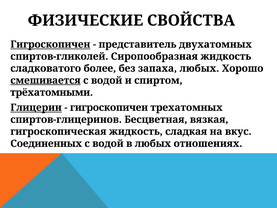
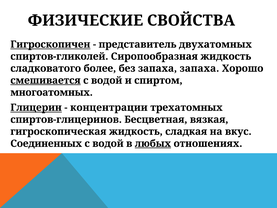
запаха любых: любых -> запаха
трёхатомными: трёхатомными -> многоатомных
гигроскопичен at (109, 107): гигроскопичен -> концентрации
любых at (153, 143) underline: none -> present
